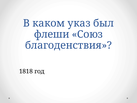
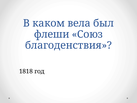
указ: указ -> вела
